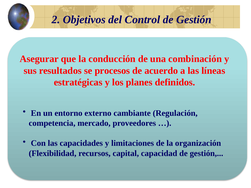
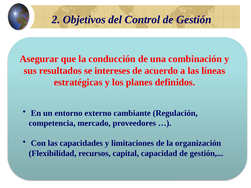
procesos: procesos -> intereses
